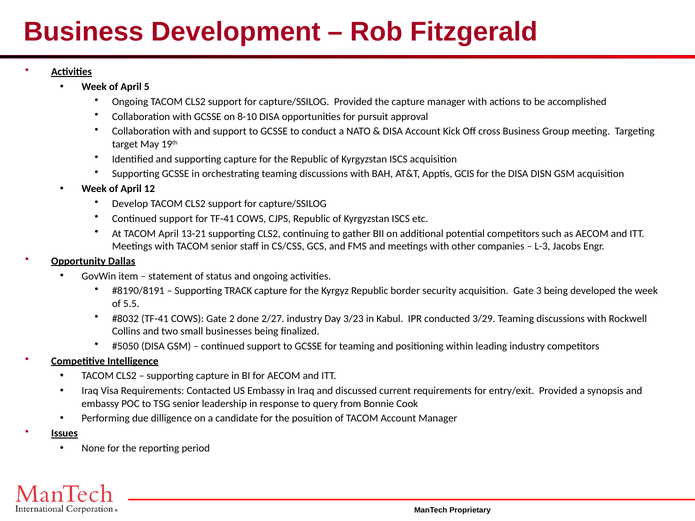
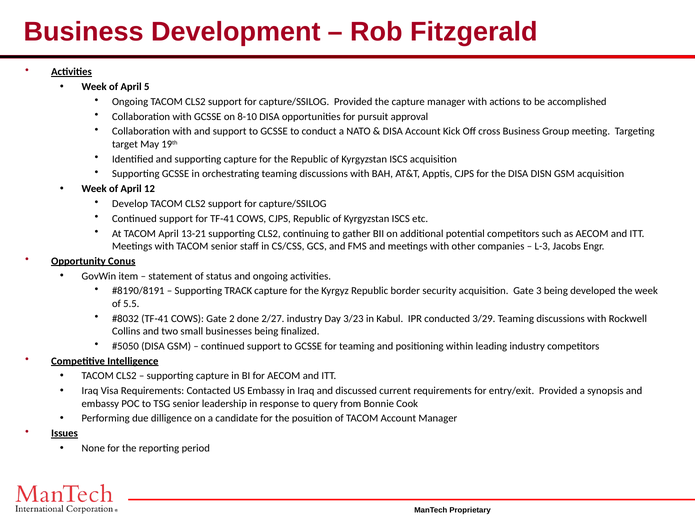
Apptis GCIS: GCIS -> CJPS
Dallas: Dallas -> Conus
